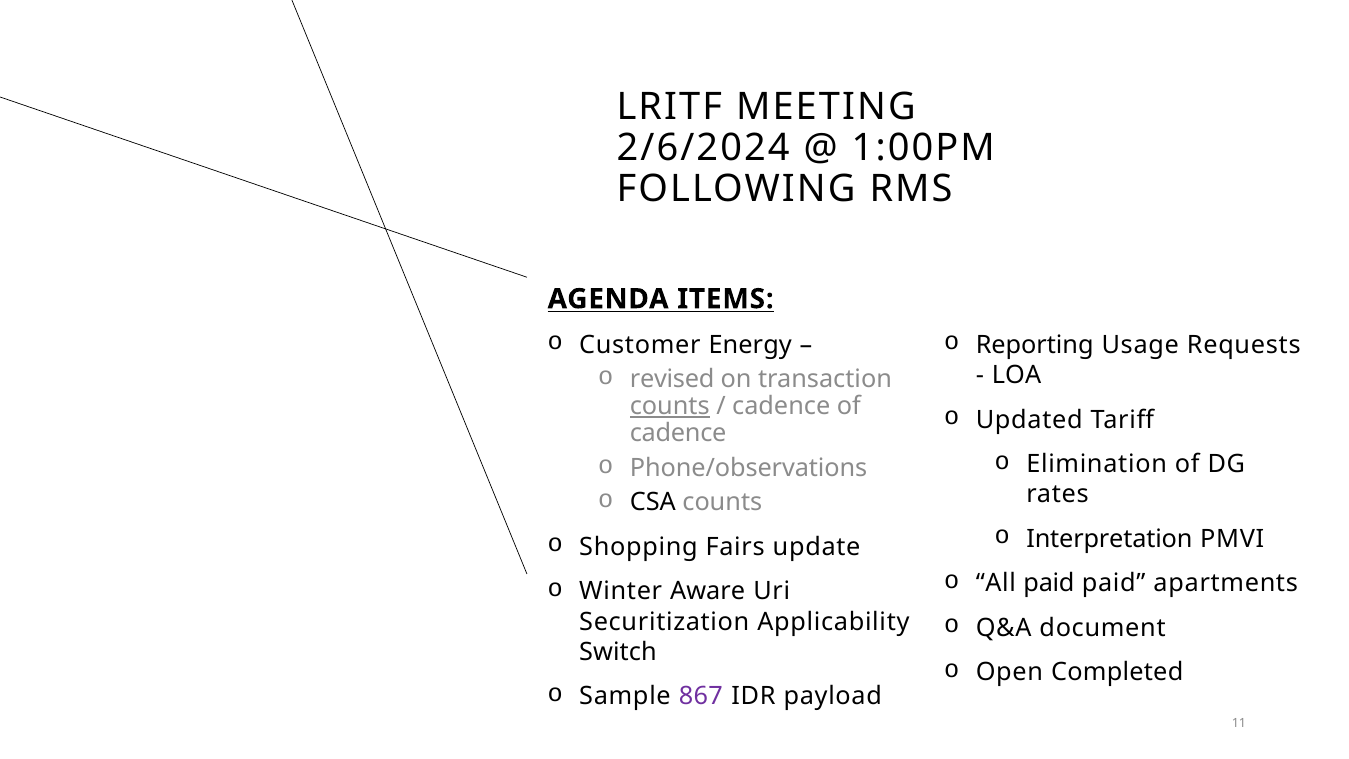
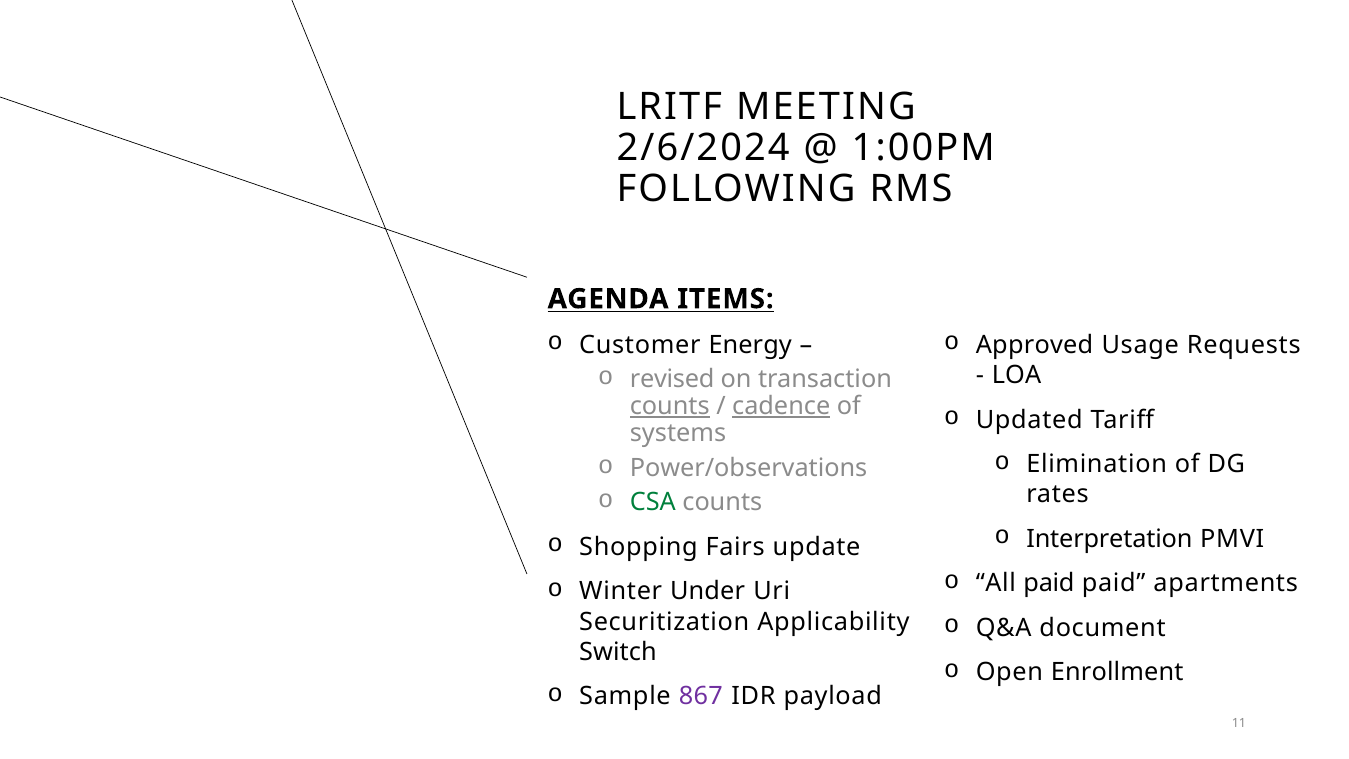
Reporting: Reporting -> Approved
cadence at (781, 406) underline: none -> present
cadence at (678, 433): cadence -> systems
Phone/observations: Phone/observations -> Power/observations
CSA colour: black -> green
Aware: Aware -> Under
Completed: Completed -> Enrollment
